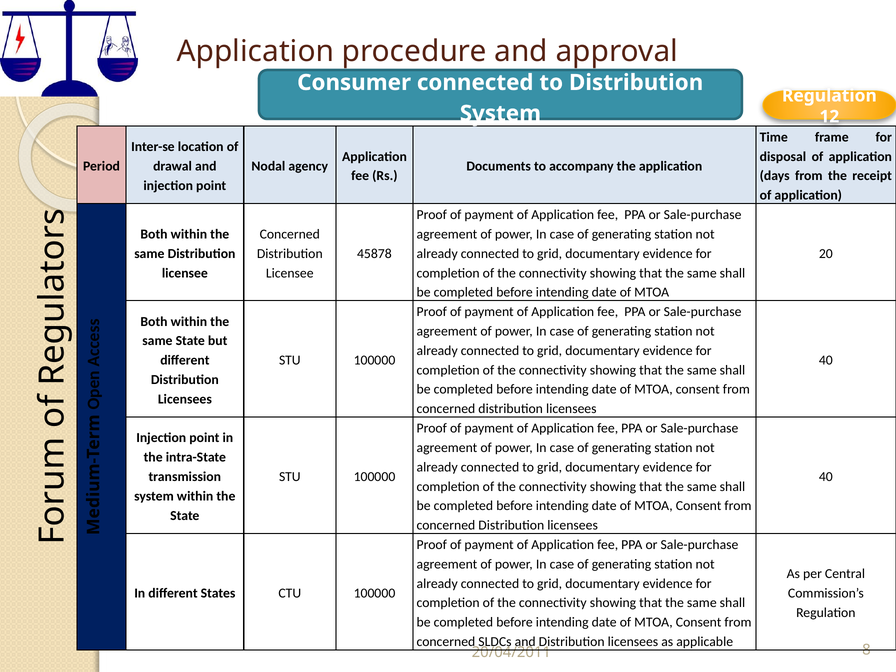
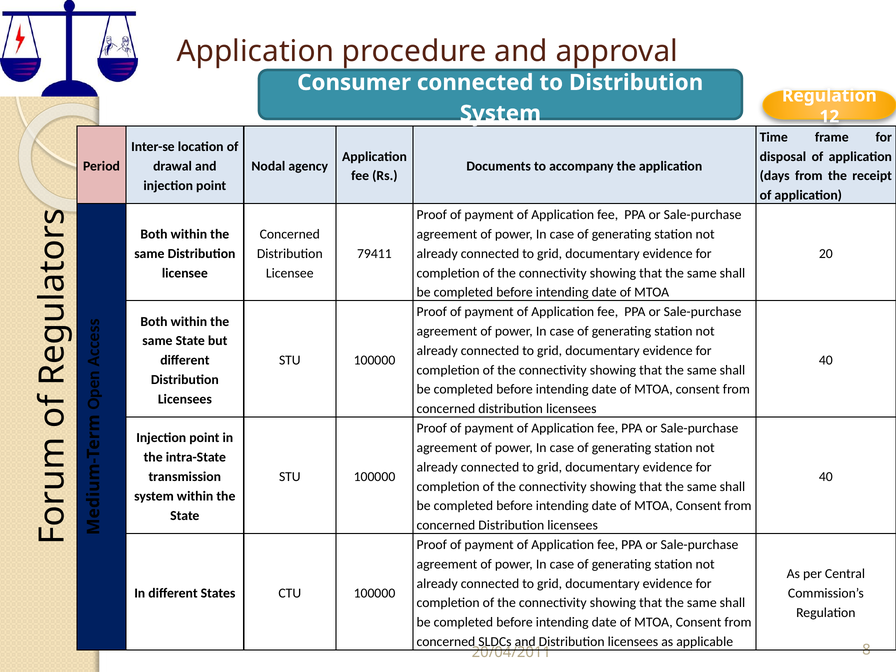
45878: 45878 -> 79411
